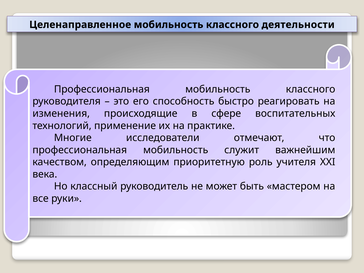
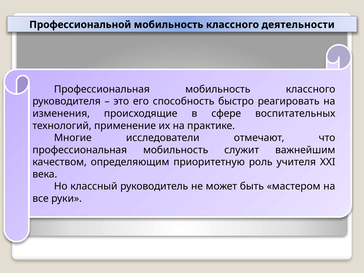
Целенаправленное: Целенаправленное -> Профессиональной
